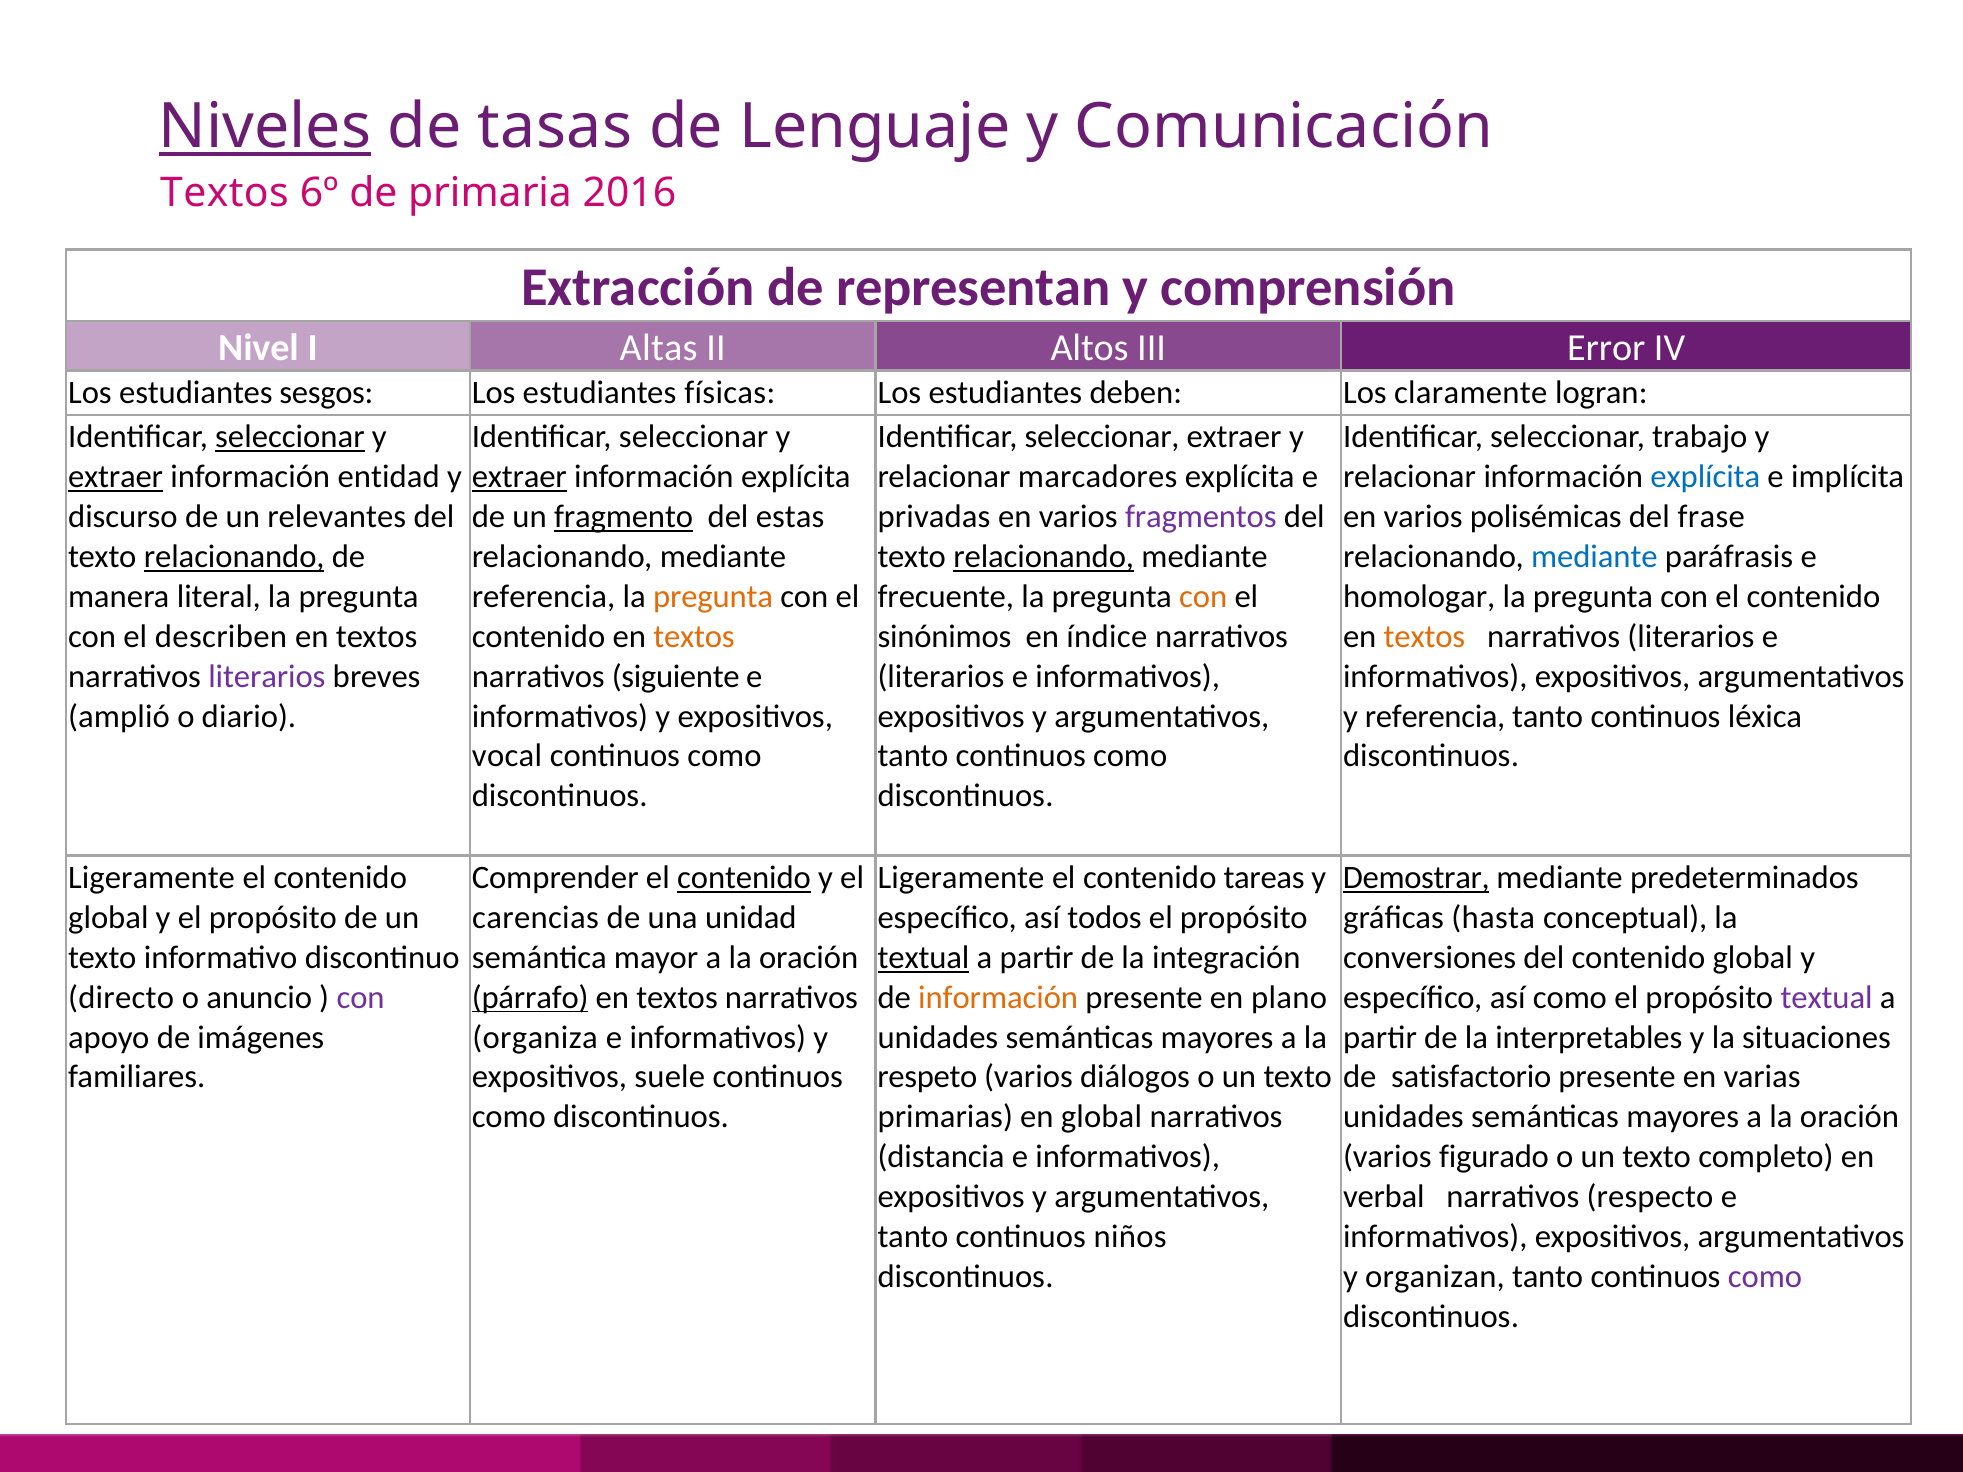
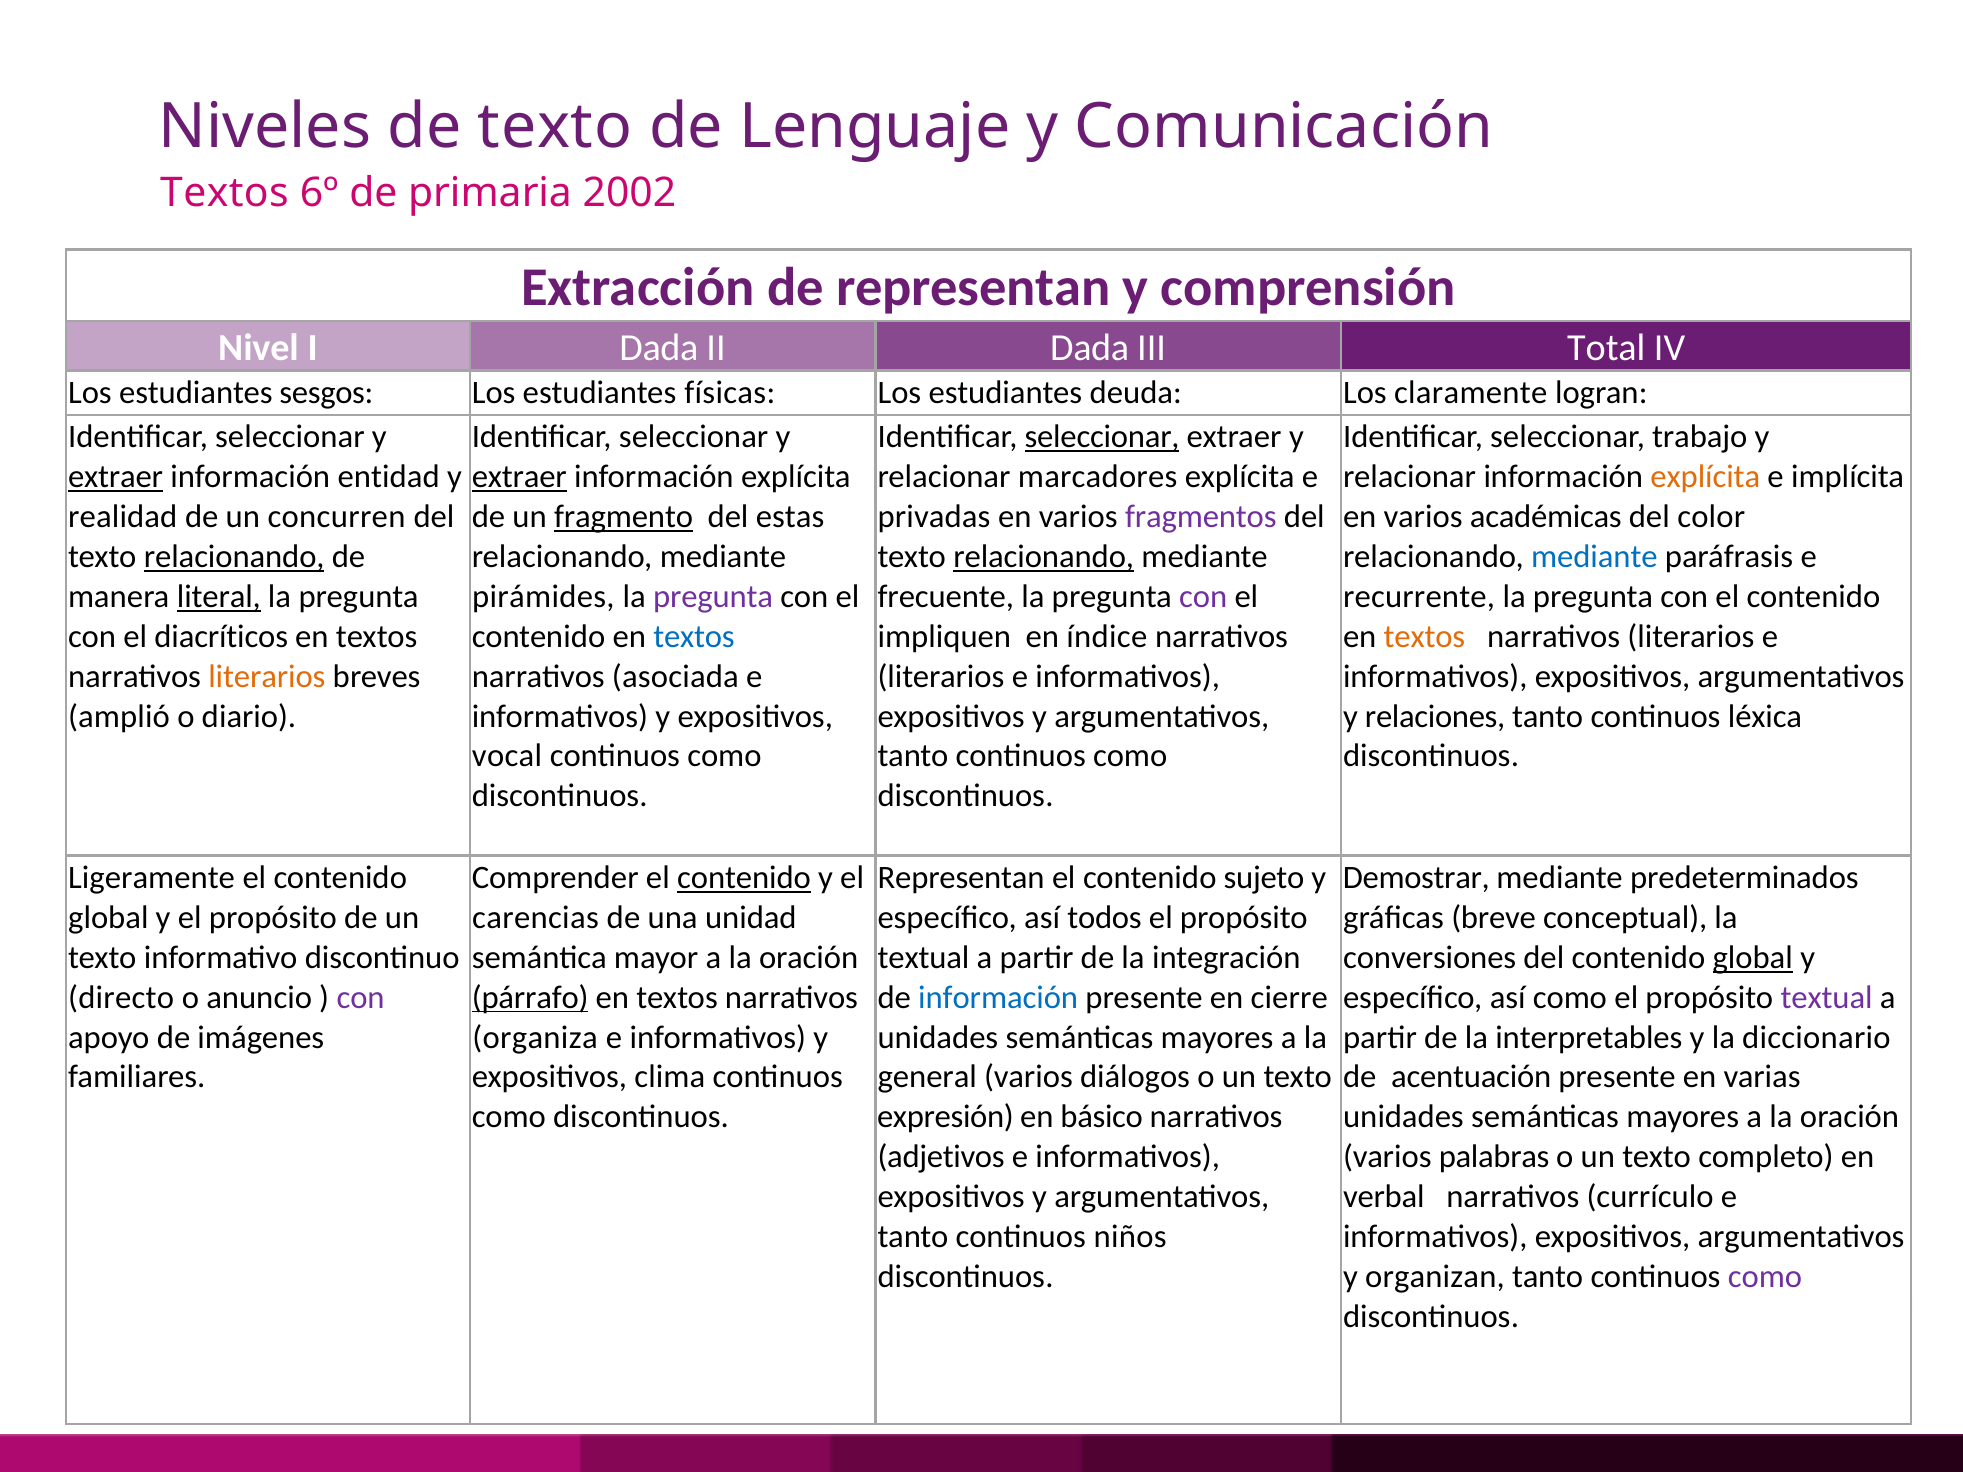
Niveles underline: present -> none
de tasas: tasas -> texto
2016: 2016 -> 2002
I Altas: Altas -> Dada
II Altos: Altos -> Dada
Error: Error -> Total
deben: deben -> deuda
seleccionar at (290, 437) underline: present -> none
seleccionar at (1102, 437) underline: none -> present
explícita at (1705, 477) colour: blue -> orange
discurso: discurso -> realidad
relevantes: relevantes -> concurren
polisémicas: polisémicas -> académicas
frase: frase -> color
literal underline: none -> present
referencia at (544, 597): referencia -> pirámides
pregunta at (713, 597) colour: orange -> purple
con at (1203, 597) colour: orange -> purple
homologar: homologar -> recurrente
describen: describen -> diacríticos
textos at (694, 637) colour: orange -> blue
sinónimos: sinónimos -> impliquen
literarios at (267, 676) colour: purple -> orange
siguiente: siguiente -> asociada
y referencia: referencia -> relaciones
Ligeramente at (961, 878): Ligeramente -> Representan
tareas: tareas -> sujeto
Demostrar underline: present -> none
hasta: hasta -> breve
textual at (924, 958) underline: present -> none
global at (1753, 958) underline: none -> present
información at (998, 998) colour: orange -> blue
plano: plano -> cierre
situaciones: situaciones -> diccionario
suele: suele -> clima
respeto: respeto -> general
satisfactorio: satisfactorio -> acentuación
primarias: primarias -> expresión
en global: global -> básico
distancia: distancia -> adjetivos
figurado: figurado -> palabras
respecto: respecto -> currículo
